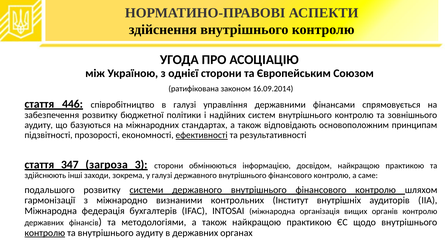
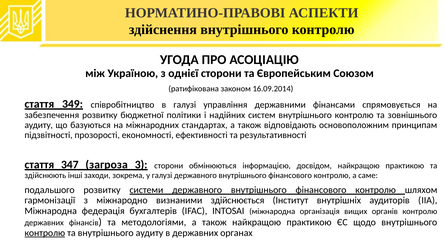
446: 446 -> 349
ефективності underline: present -> none
контрольних: контрольних -> здійснюється
